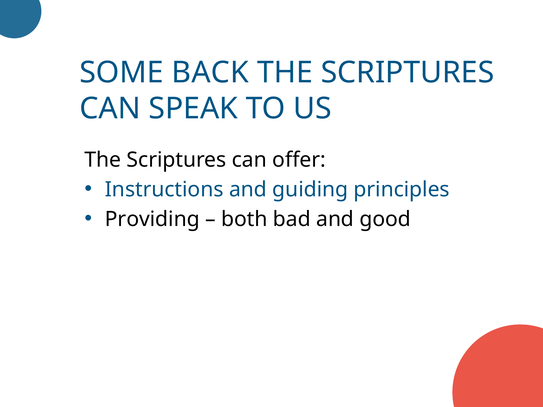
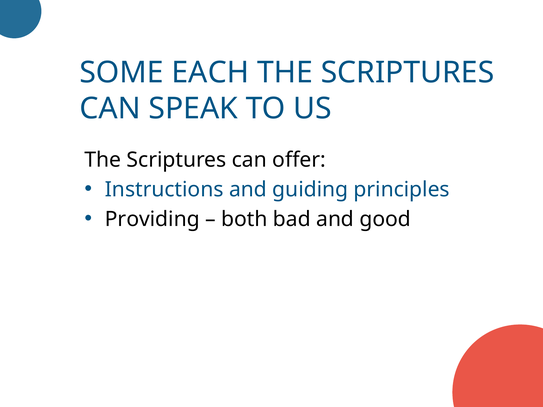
BACK: BACK -> EACH
